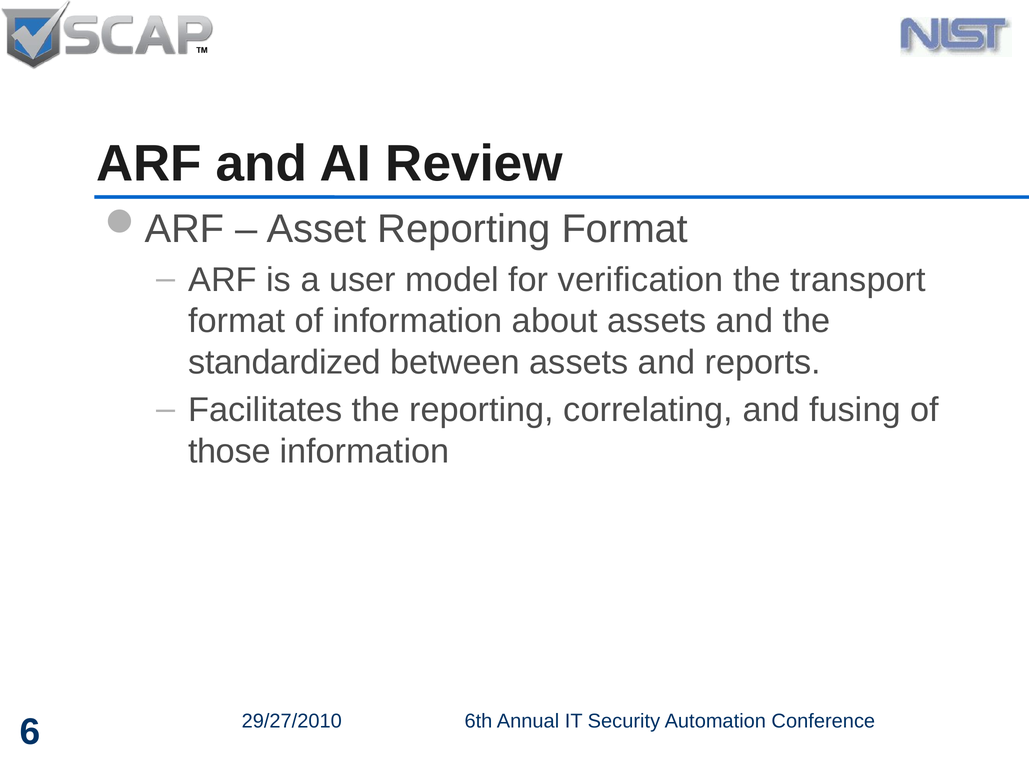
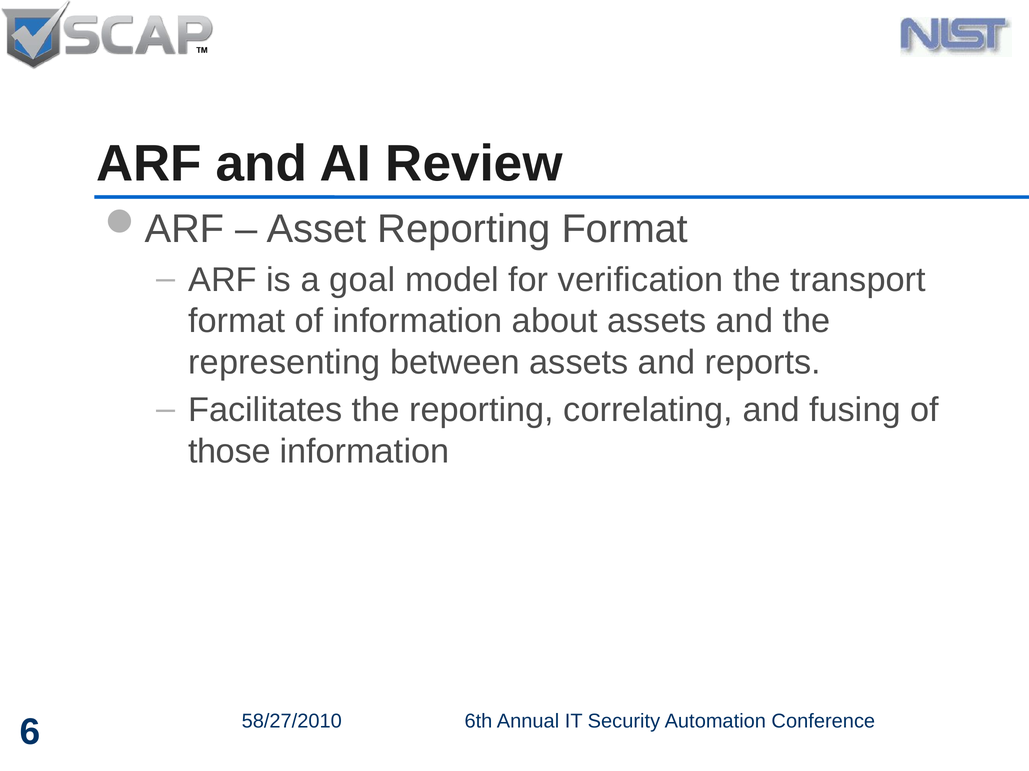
user: user -> goal
standardized: standardized -> representing
29/27/2010: 29/27/2010 -> 58/27/2010
